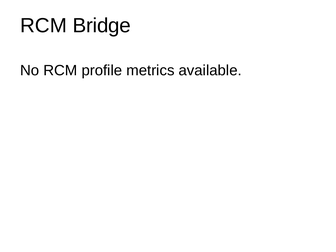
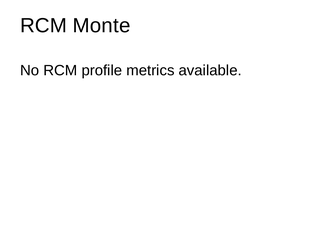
Bridge: Bridge -> Monte
